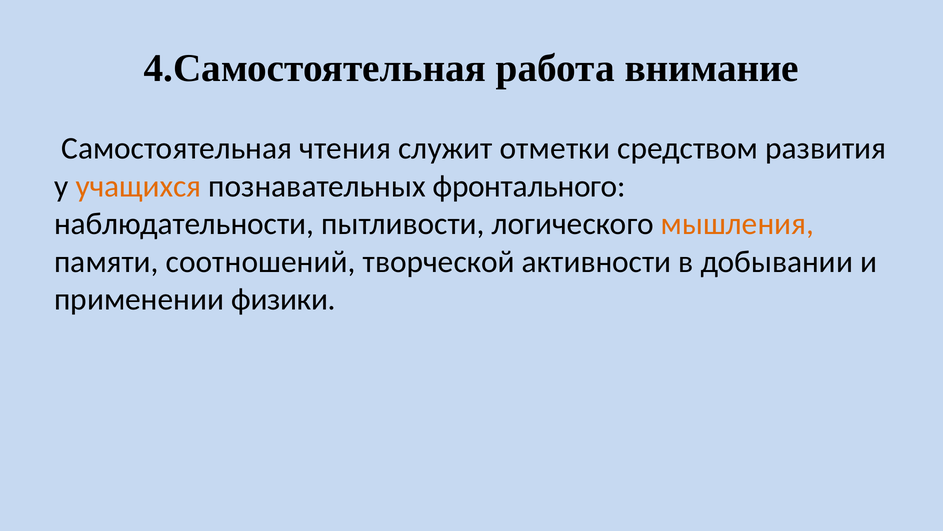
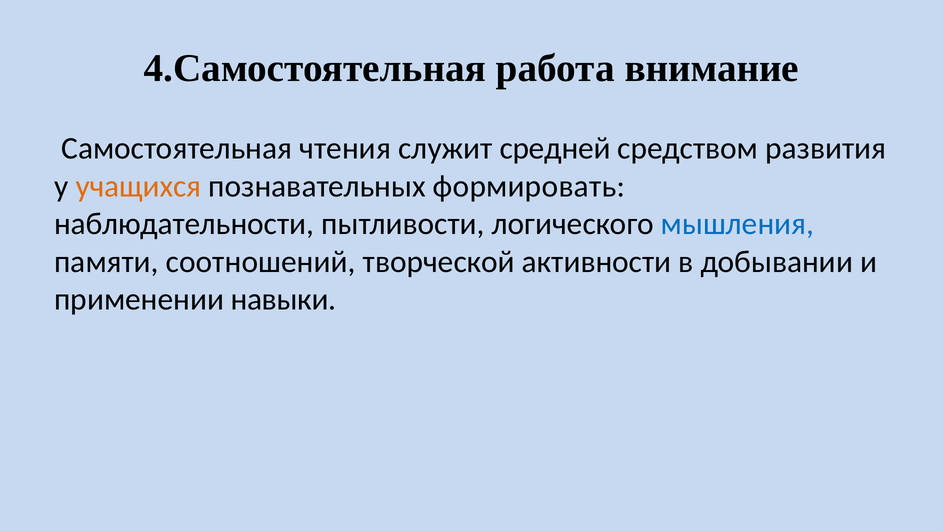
отметки: отметки -> средней
фронтального: фронтального -> формировать
мышления colour: orange -> blue
физики: физики -> навыки
